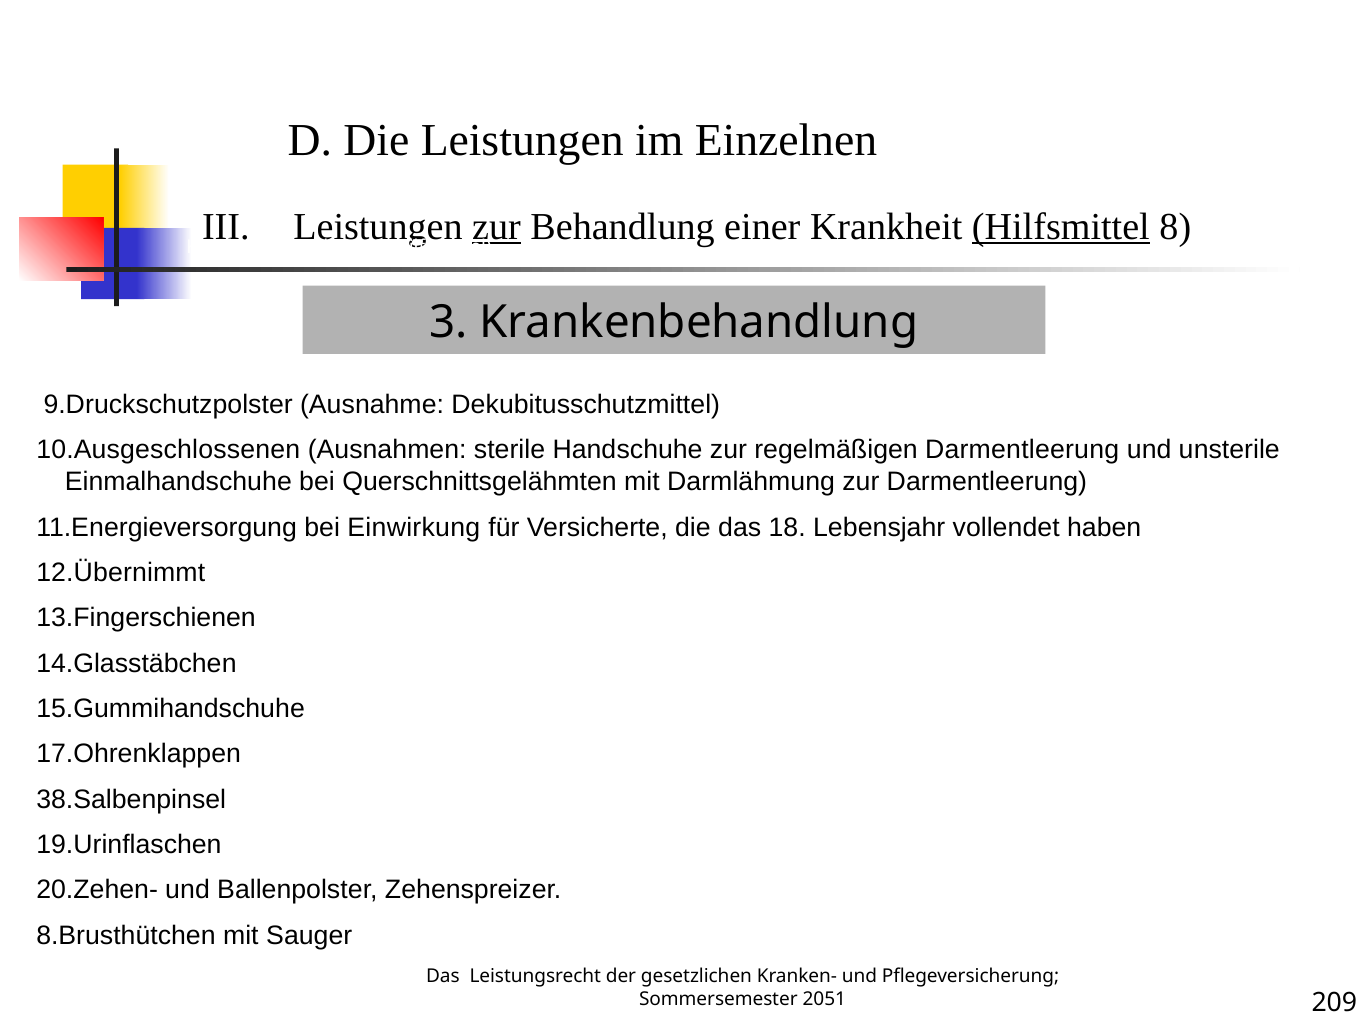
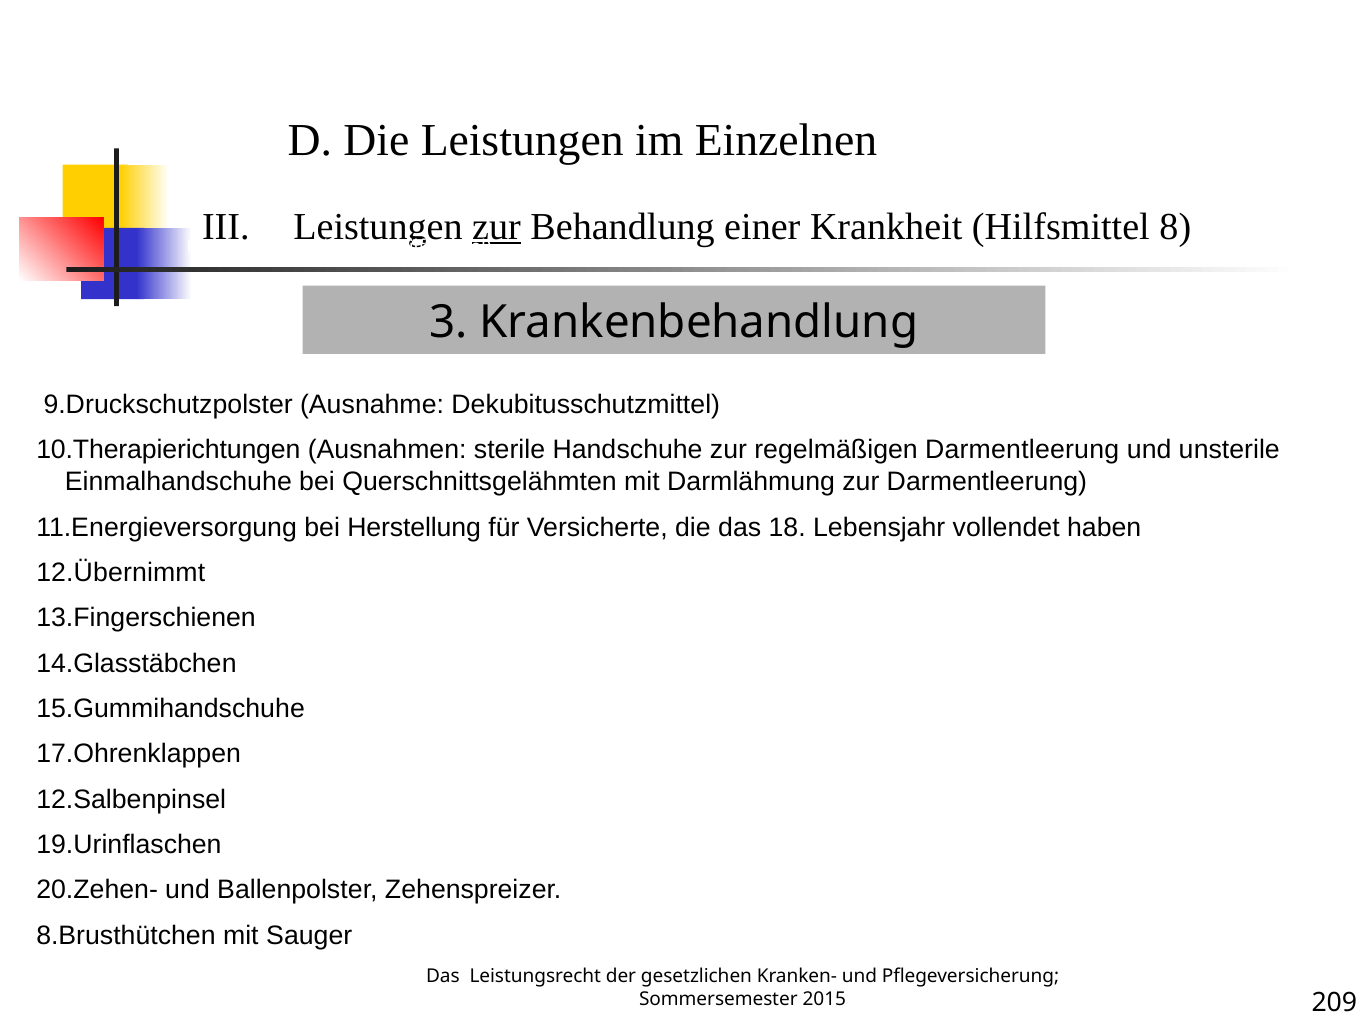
Hilfsmittel at (1061, 226) underline: present -> none
10.Ausgeschlossenen: 10.Ausgeschlossenen -> 10.Therapierichtungen
Einwirkung: Einwirkung -> Herstellung
38.Salbenpinsel: 38.Salbenpinsel -> 12.Salbenpinsel
2051: 2051 -> 2015
